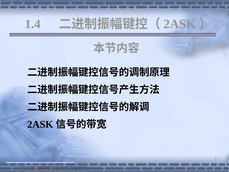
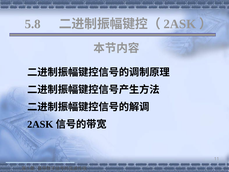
1.4: 1.4 -> 5.8
